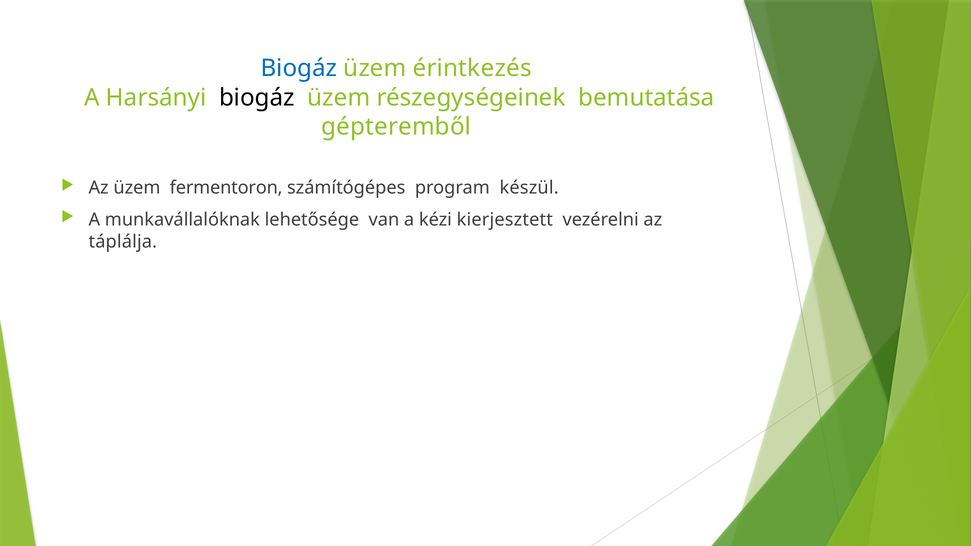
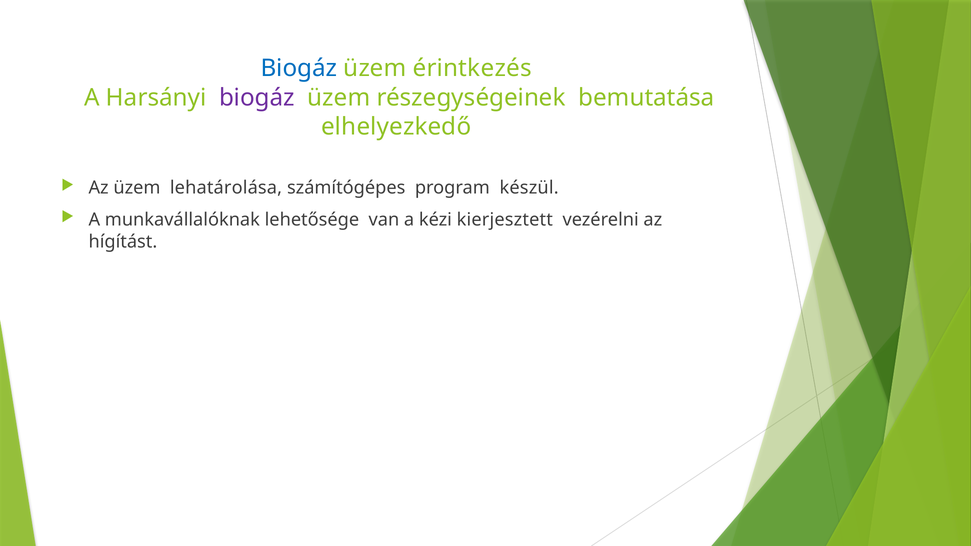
biogáz at (257, 98) colour: black -> purple
gépteremből: gépteremből -> elhelyezkedő
fermentoron: fermentoron -> lehatárolása
táplálja: táplálja -> hígítást
